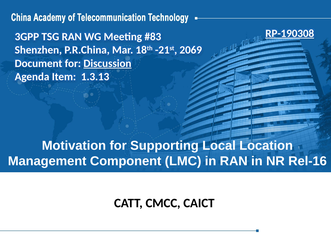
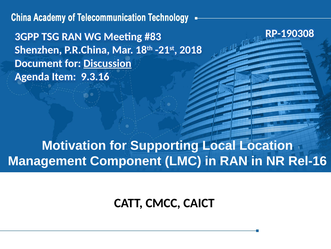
RP-190308 underline: present -> none
2069: 2069 -> 2018
1.3.13: 1.3.13 -> 9.3.16
